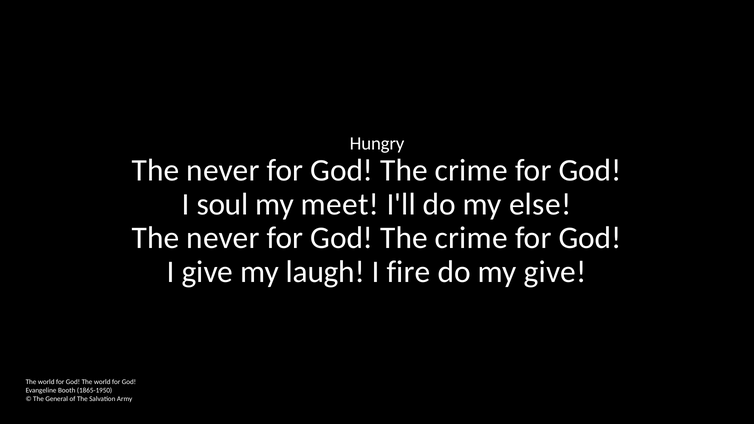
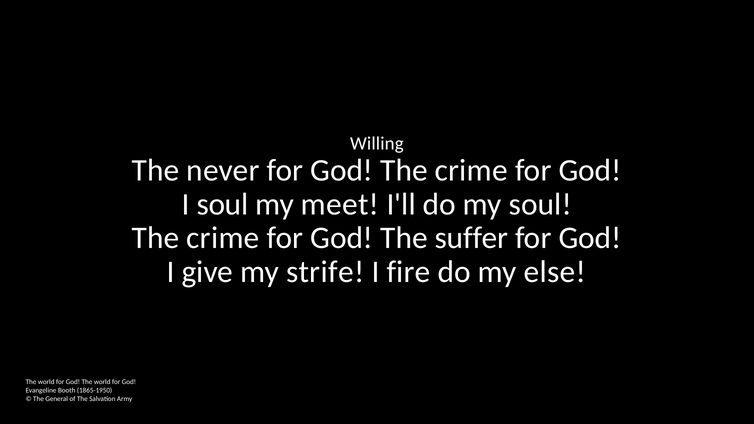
Hungry: Hungry -> Willing
my else: else -> soul
never at (223, 238): never -> crime
crime at (471, 238): crime -> suffer
laugh: laugh -> strife
my give: give -> else
